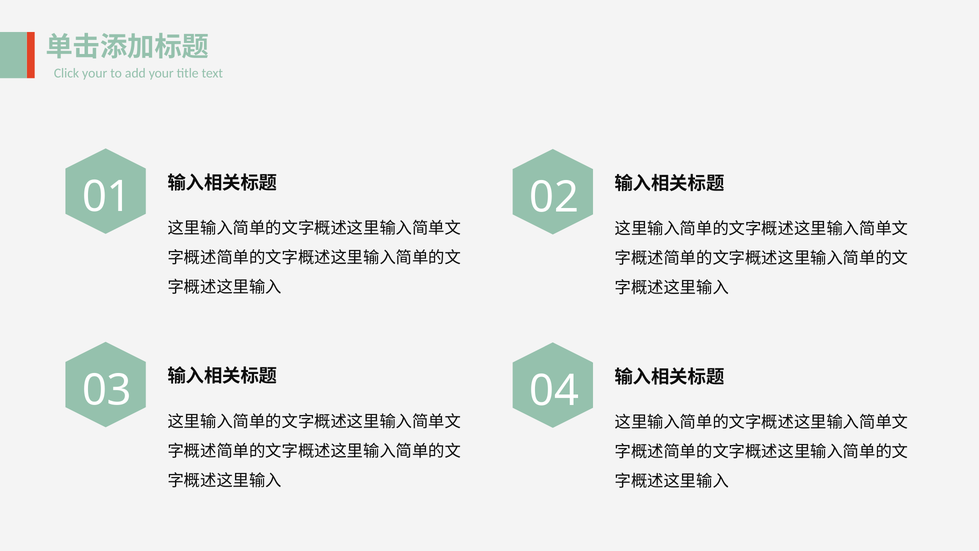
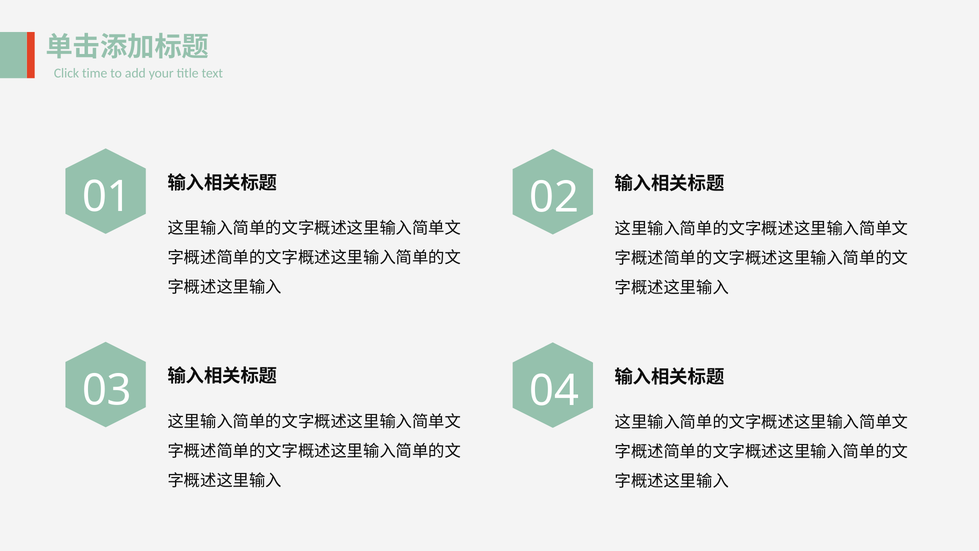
Click your: your -> time
